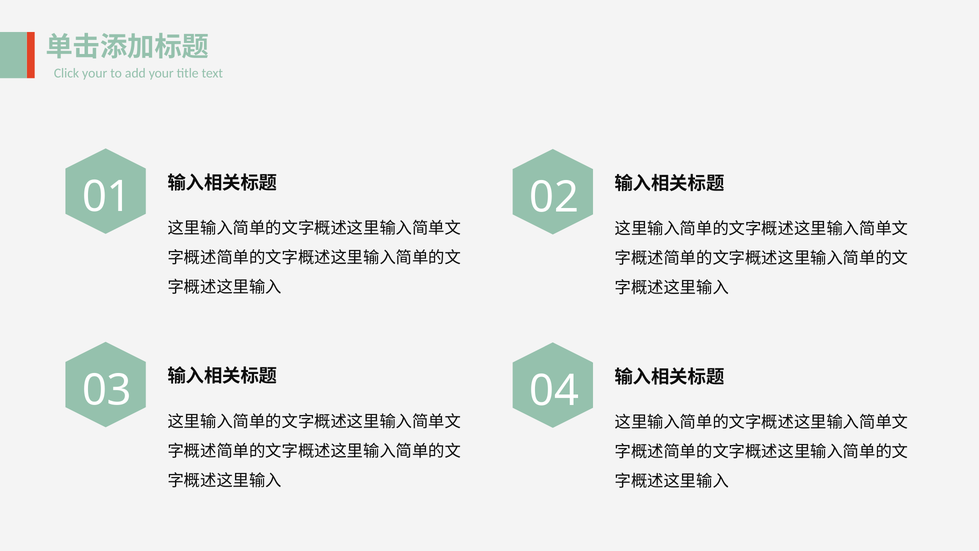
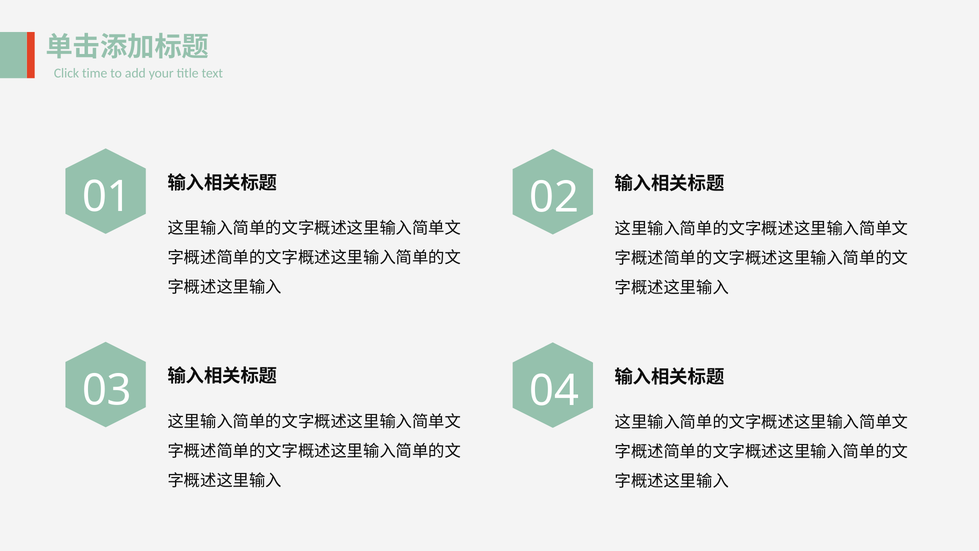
Click your: your -> time
